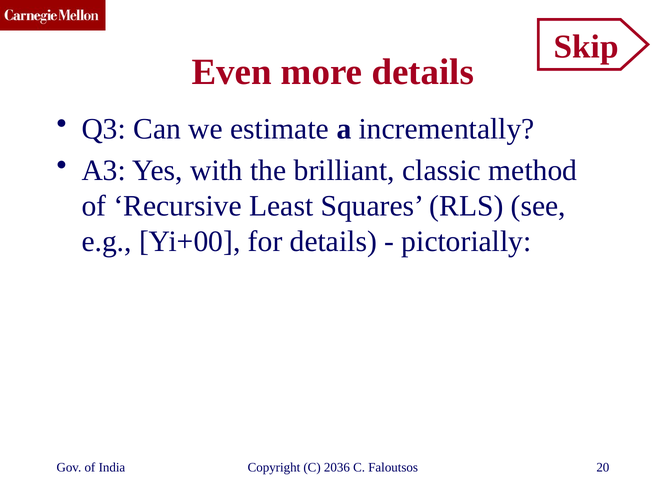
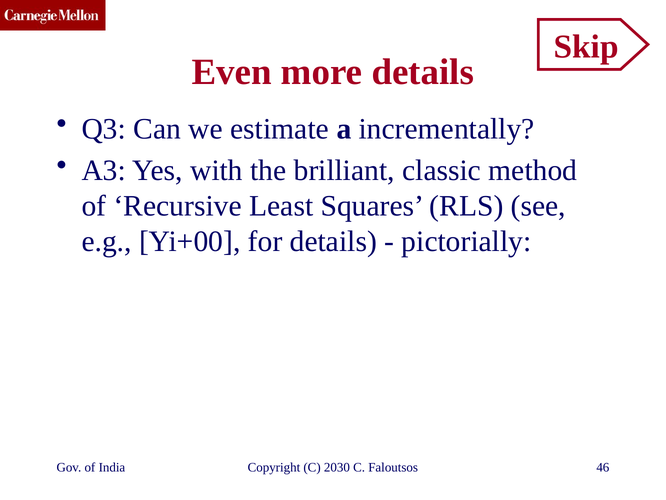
2036: 2036 -> 2030
20: 20 -> 46
